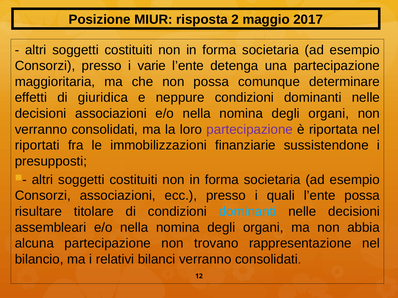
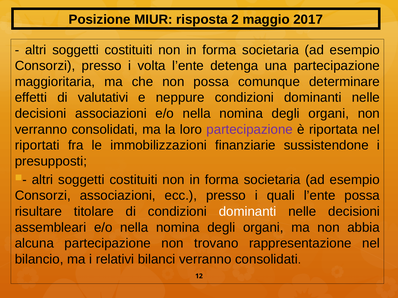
varie: varie -> volta
giuridica: giuridica -> valutativi
dominanti at (248, 212) colour: light blue -> white
